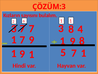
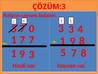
8 at (71, 29): 8 -> 3
7 at (32, 28): 7 -> 0
7 9: 9 -> 7
5 7 1: 1 -> 8
1 9 1: 1 -> 3
